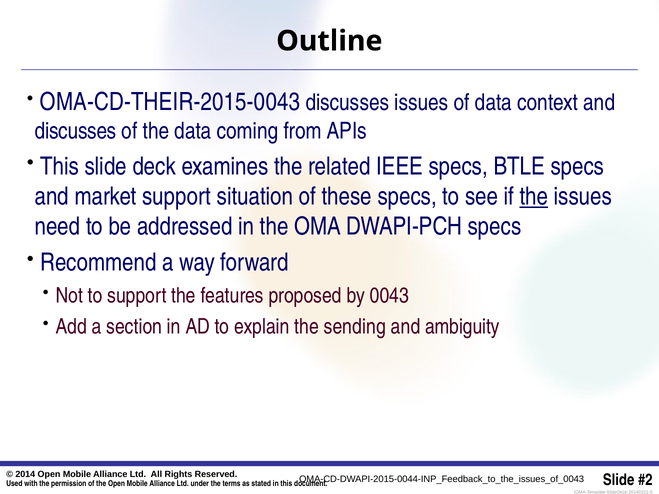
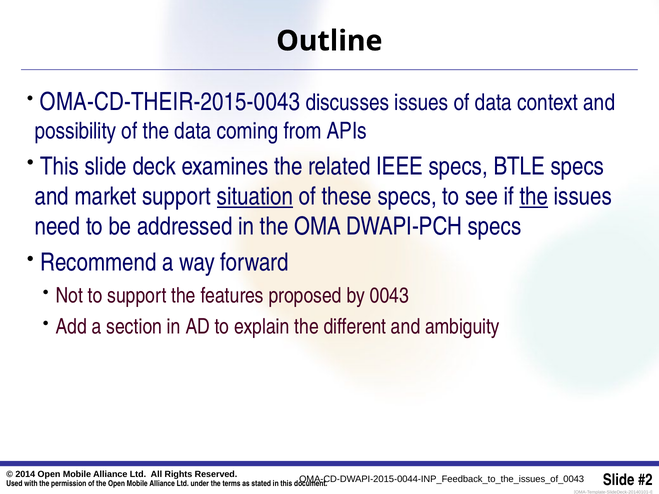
discusses at (76, 131): discusses -> possibility
situation underline: none -> present
sending: sending -> different
